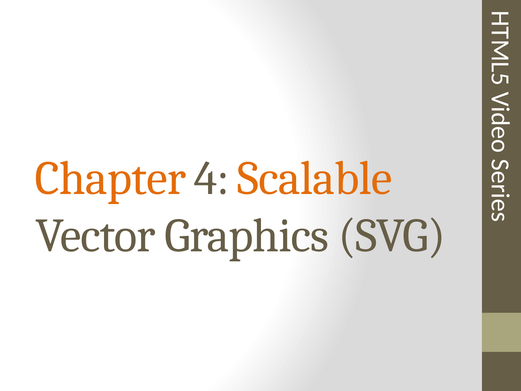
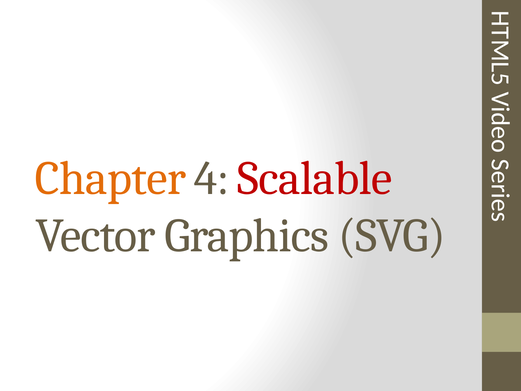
Scalable colour: orange -> red
